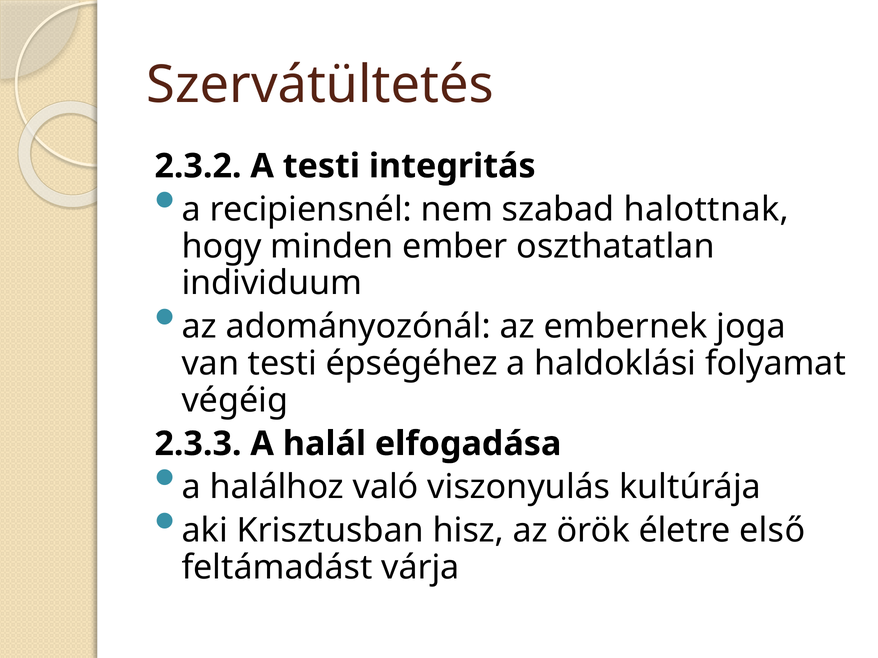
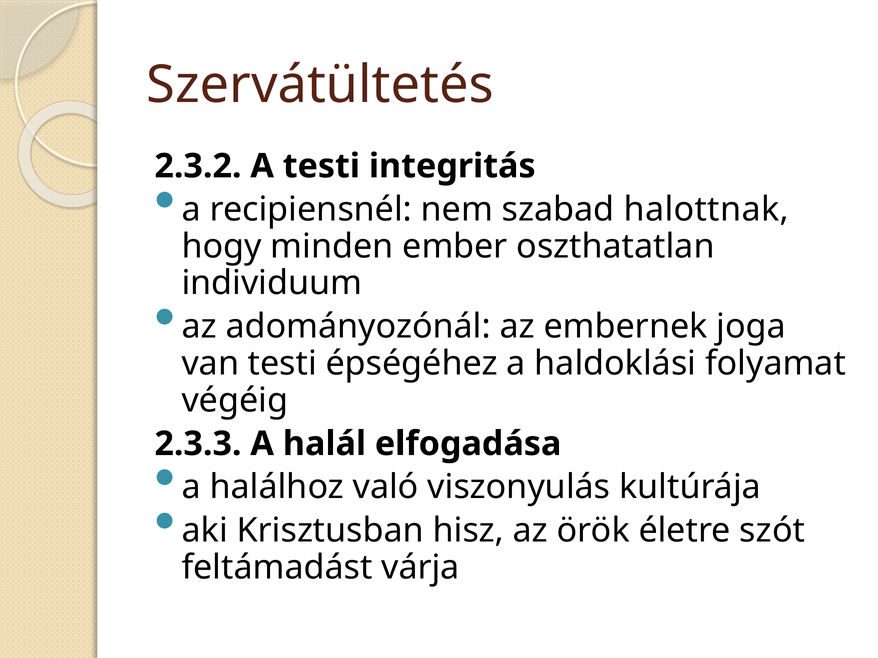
első: első -> szót
